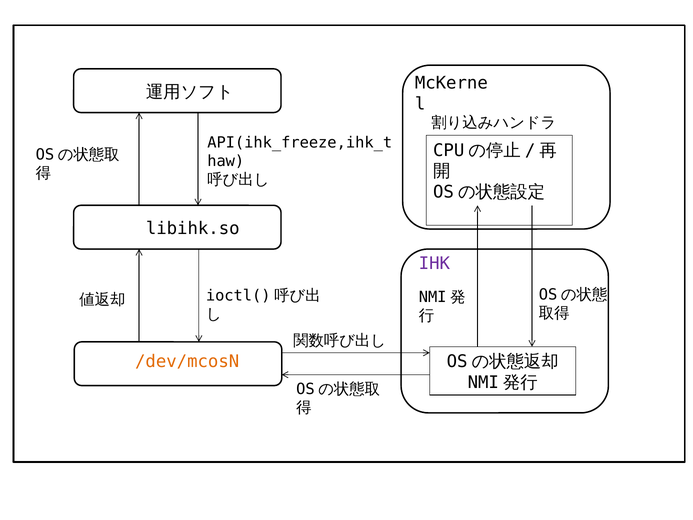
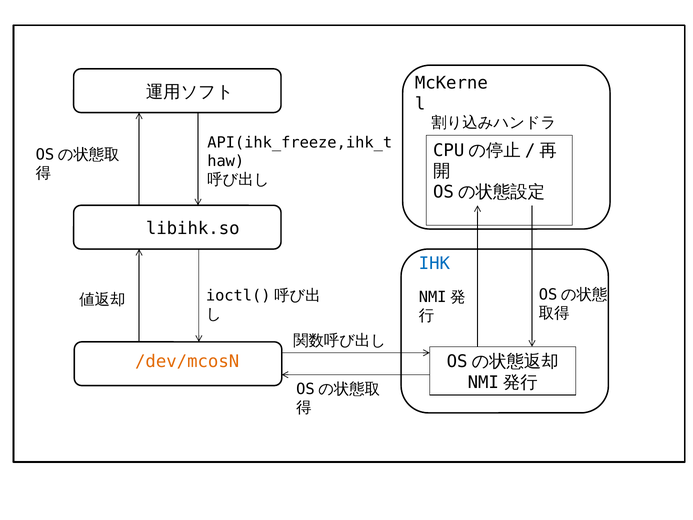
IHK colour: purple -> blue
